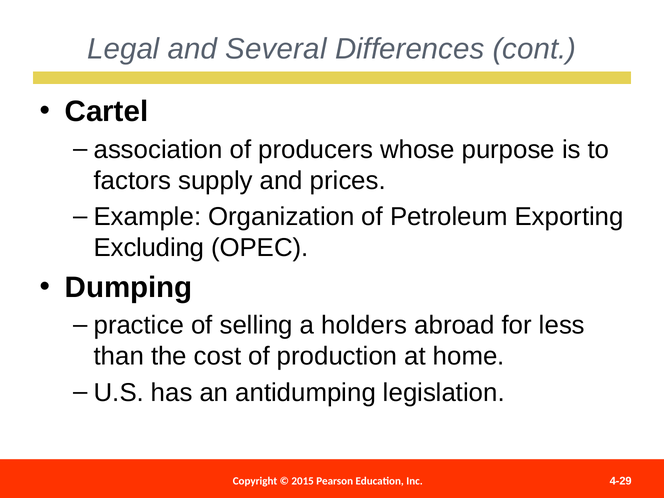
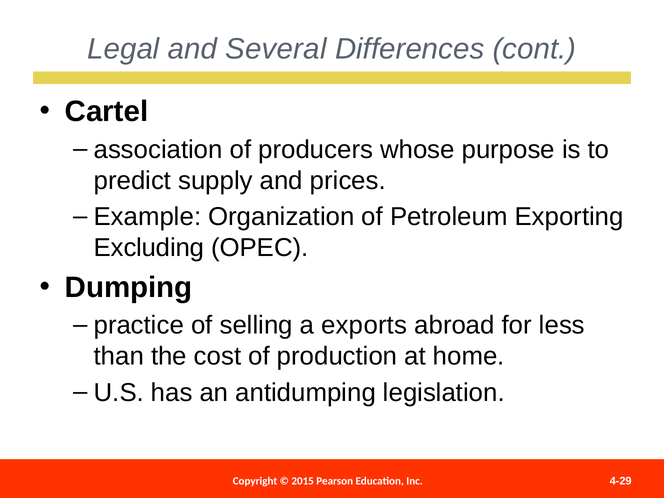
factors: factors -> predict
holders: holders -> exports
